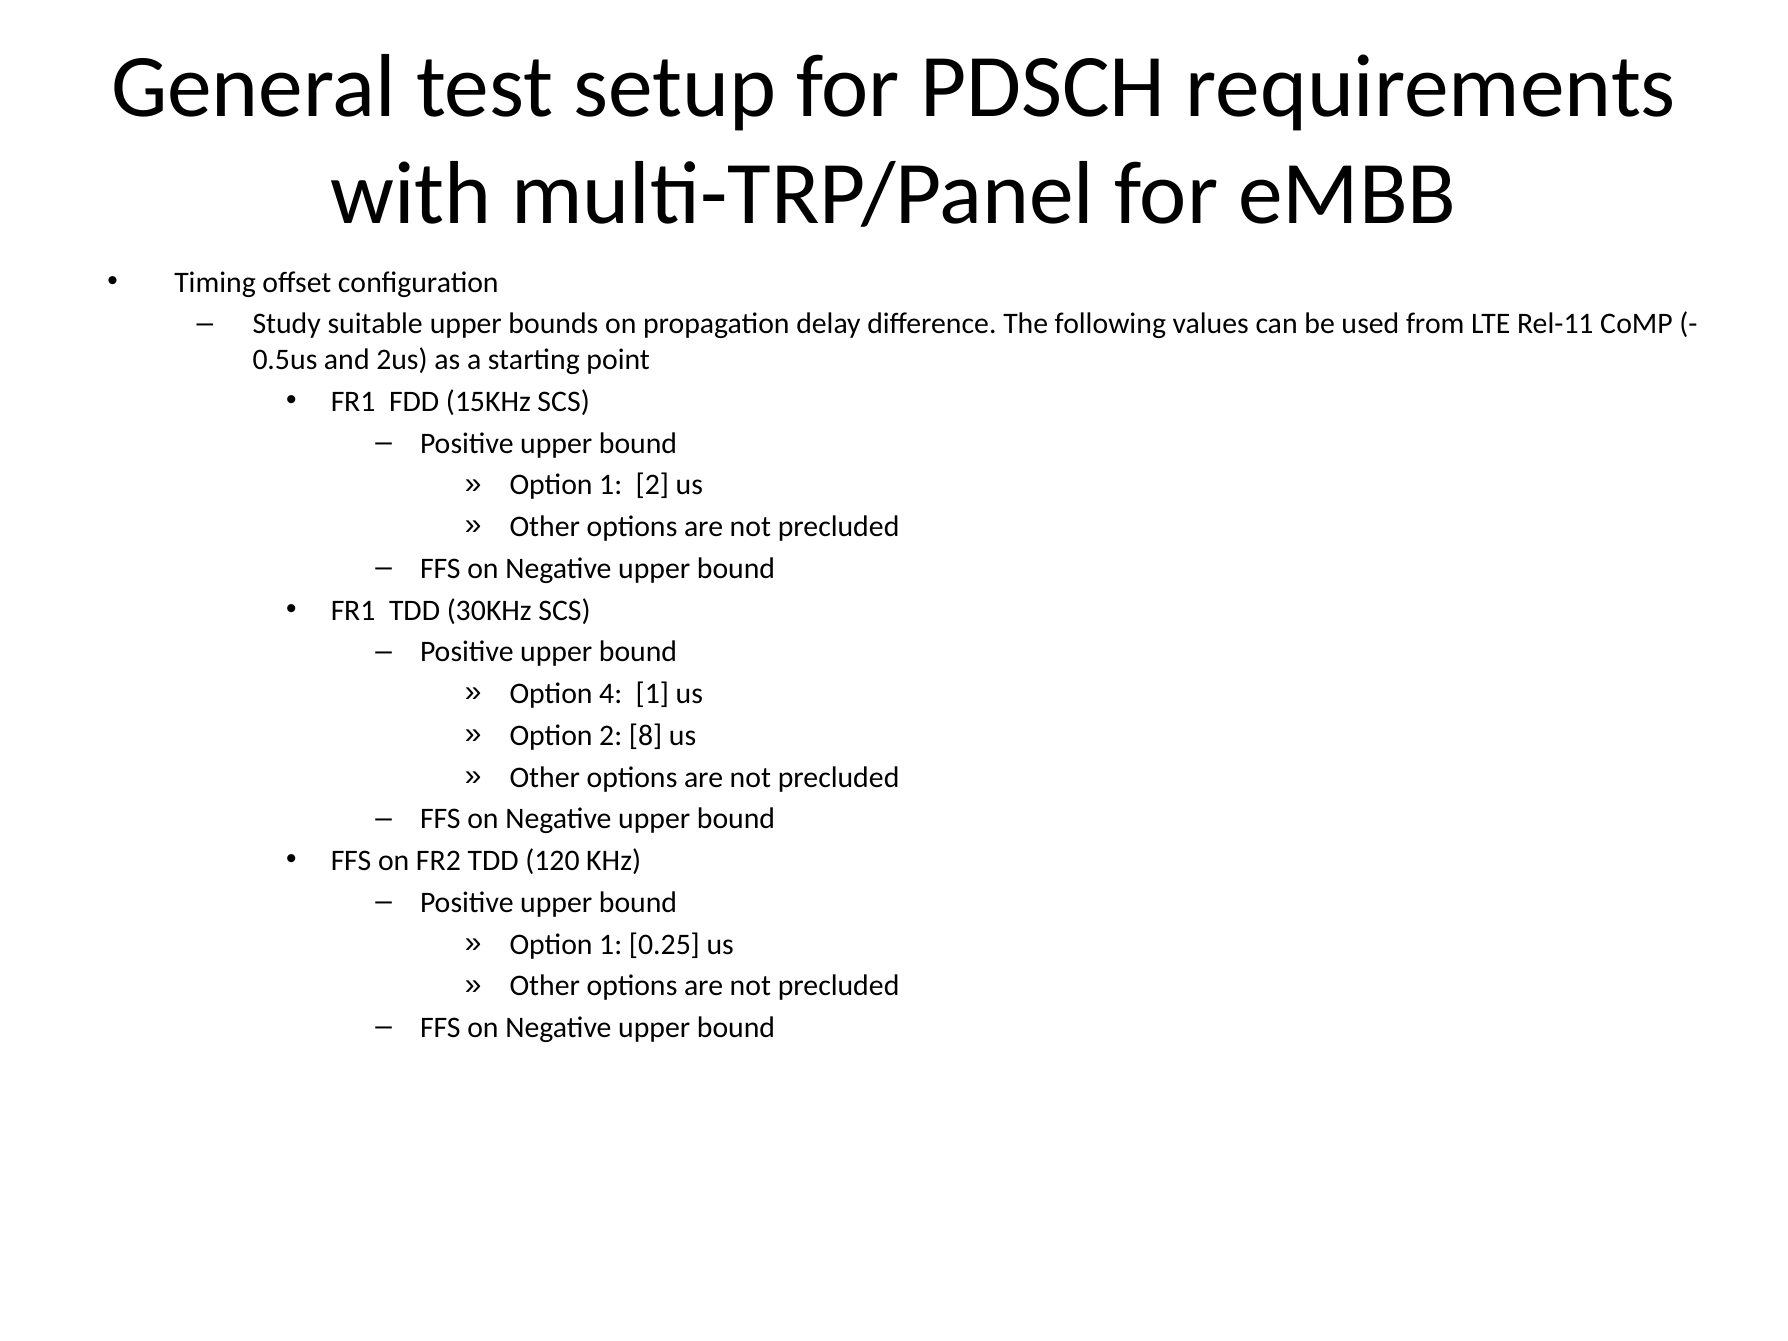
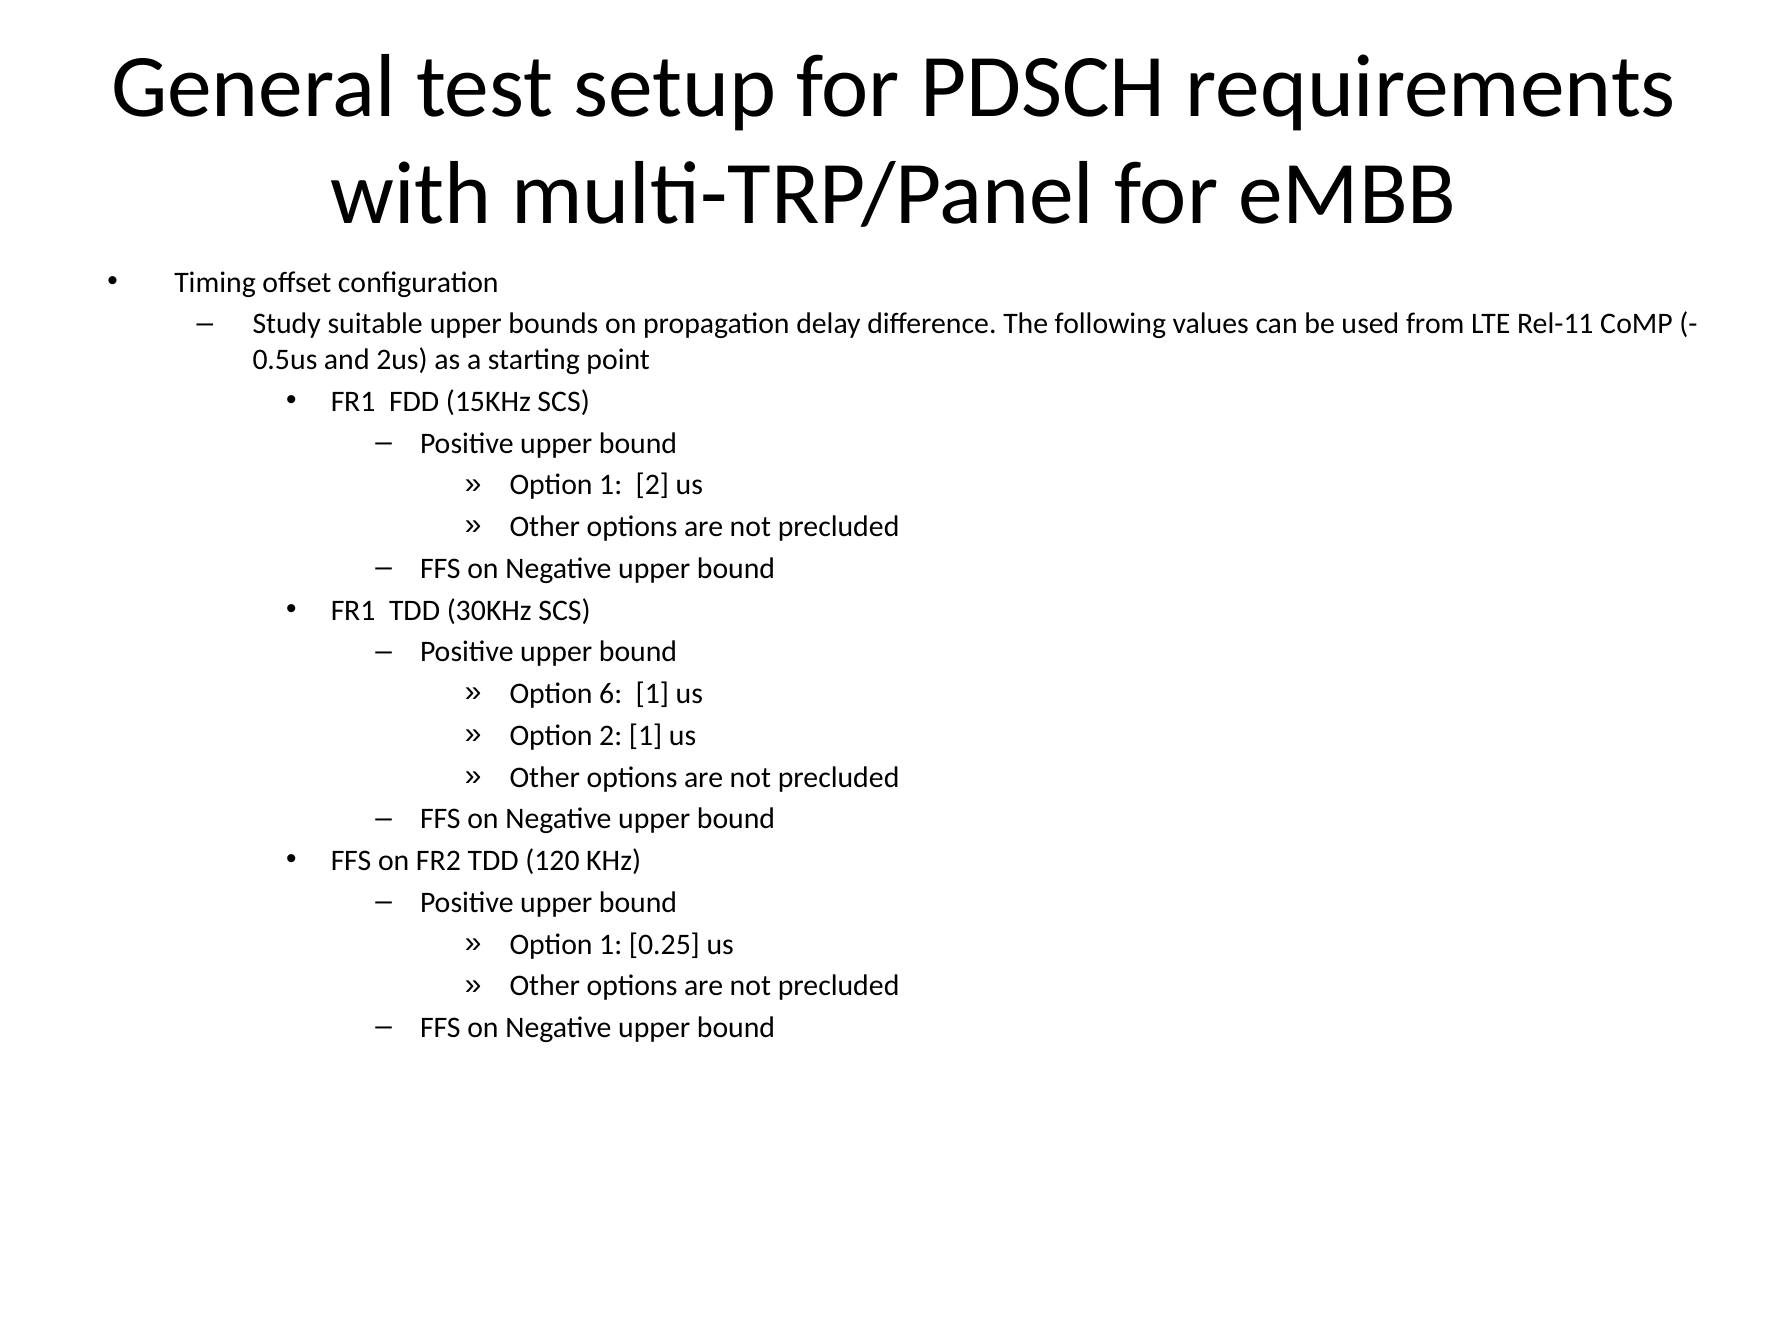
4: 4 -> 6
2 8: 8 -> 1
